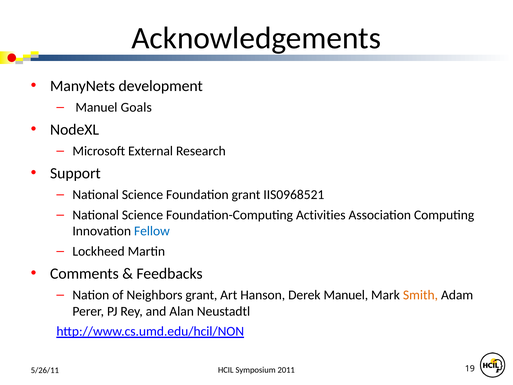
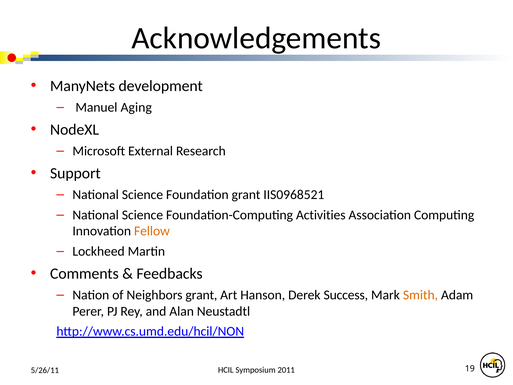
Goals: Goals -> Aging
Fellow colour: blue -> orange
Derek Manuel: Manuel -> Success
